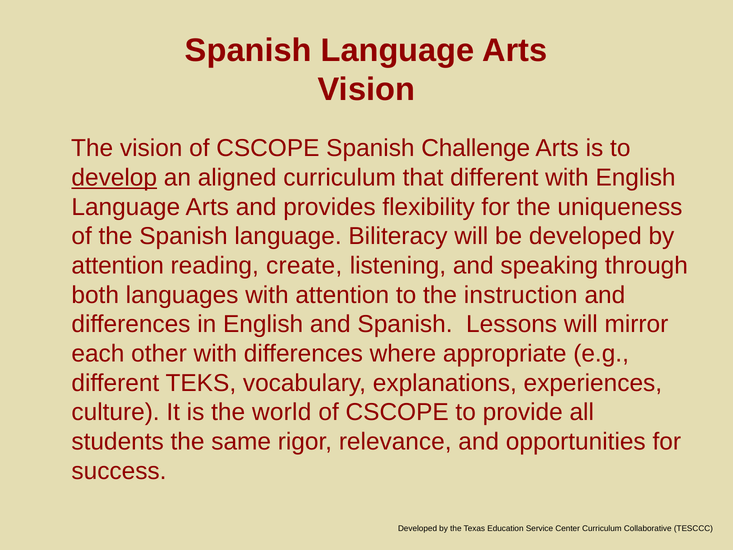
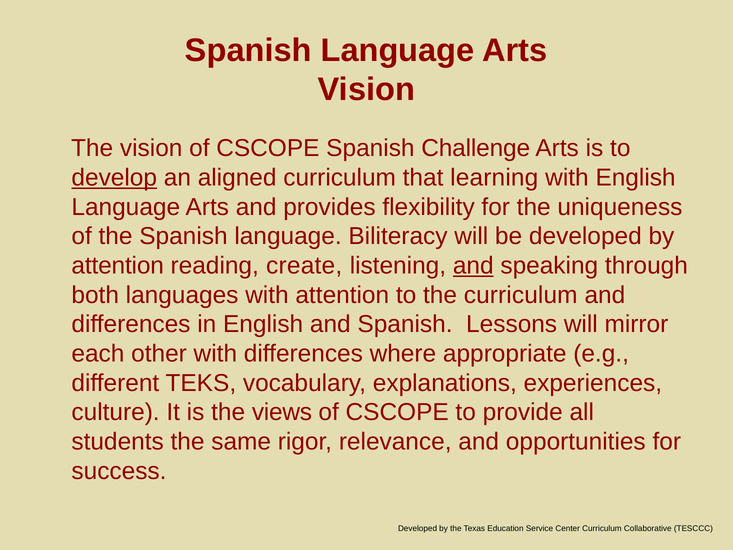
that different: different -> learning
and at (473, 266) underline: none -> present
the instruction: instruction -> curriculum
world: world -> views
